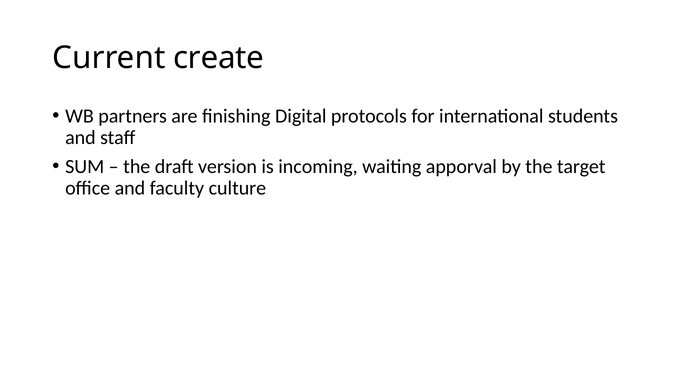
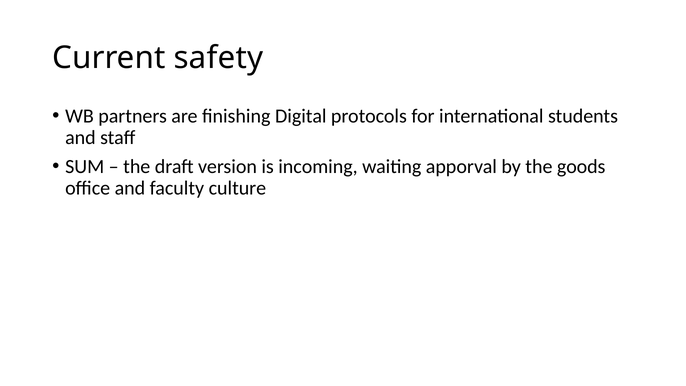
create: create -> safety
target: target -> goods
